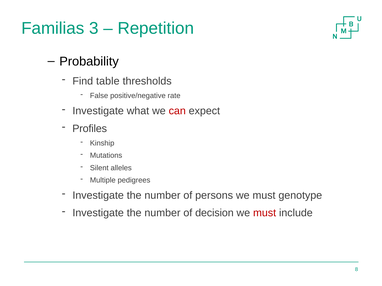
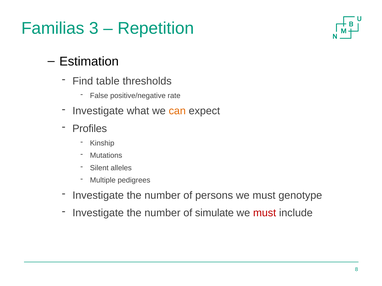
Probability: Probability -> Estimation
can colour: red -> orange
decision: decision -> simulate
